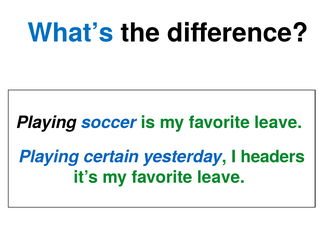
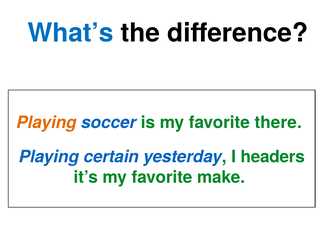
Playing at (46, 122) colour: black -> orange
is my favorite leave: leave -> there
it’s my favorite leave: leave -> make
